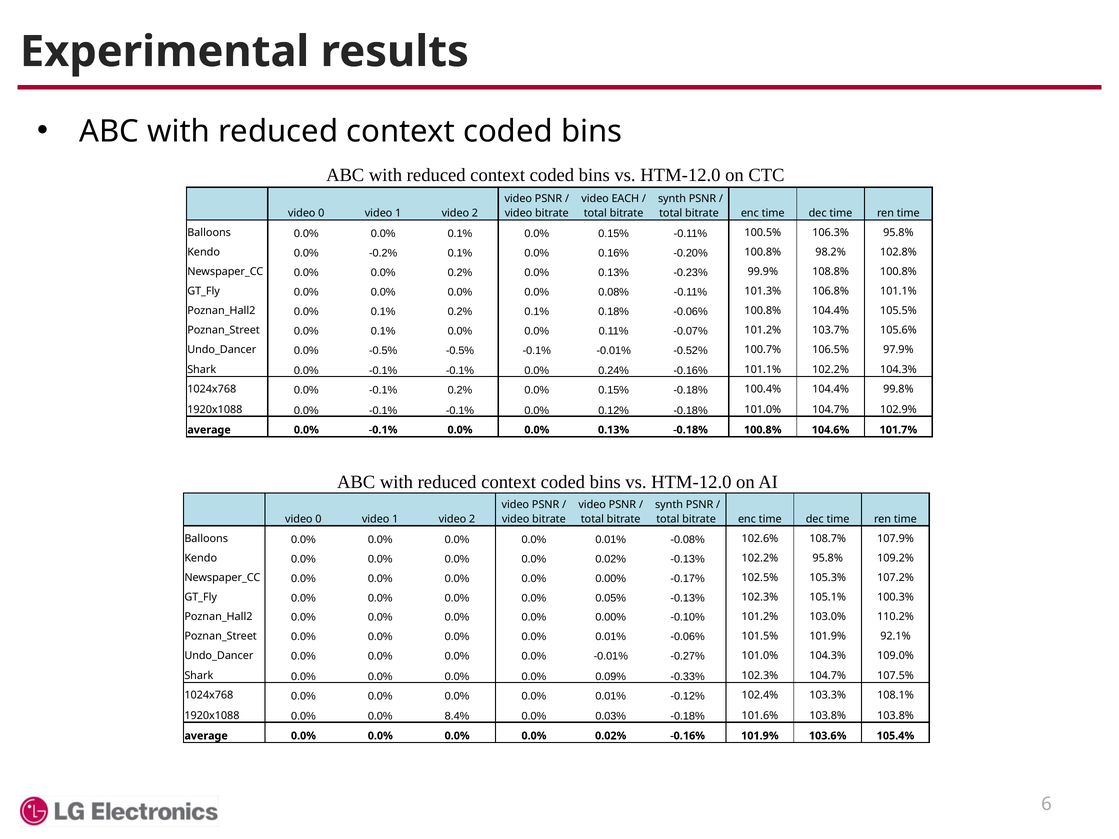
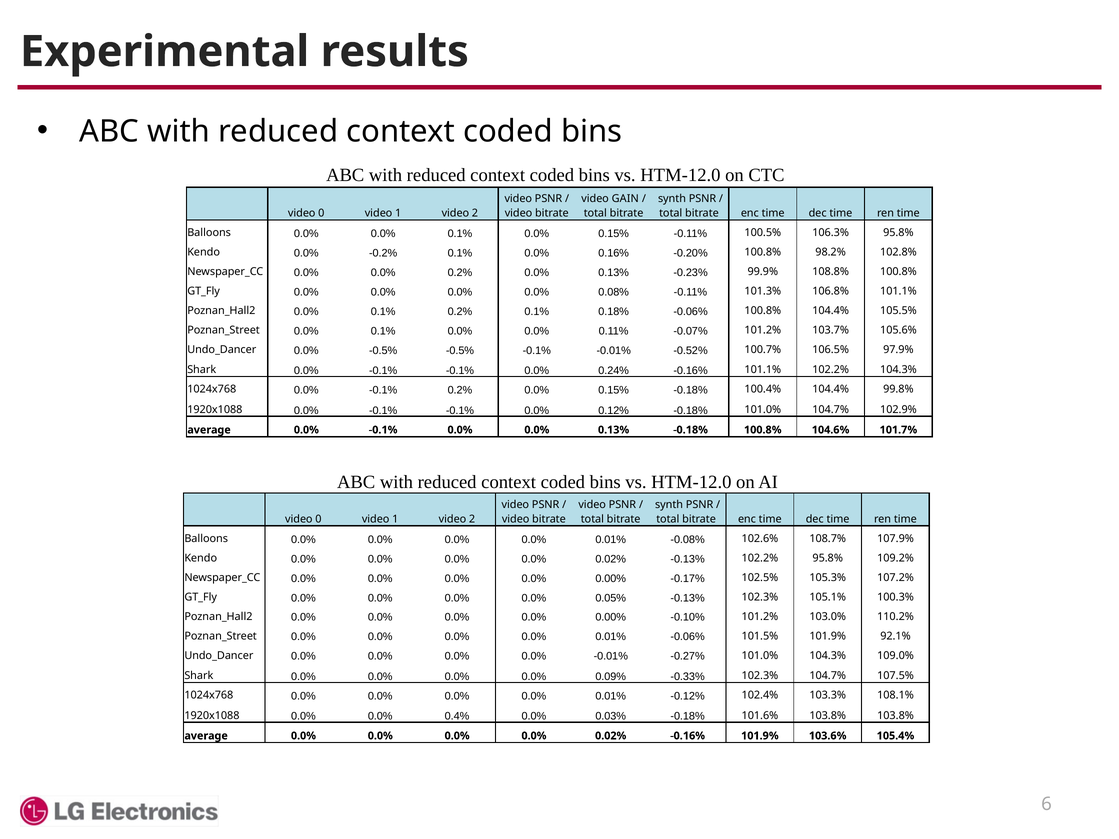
EACH: EACH -> GAIN
8.4%: 8.4% -> 0.4%
